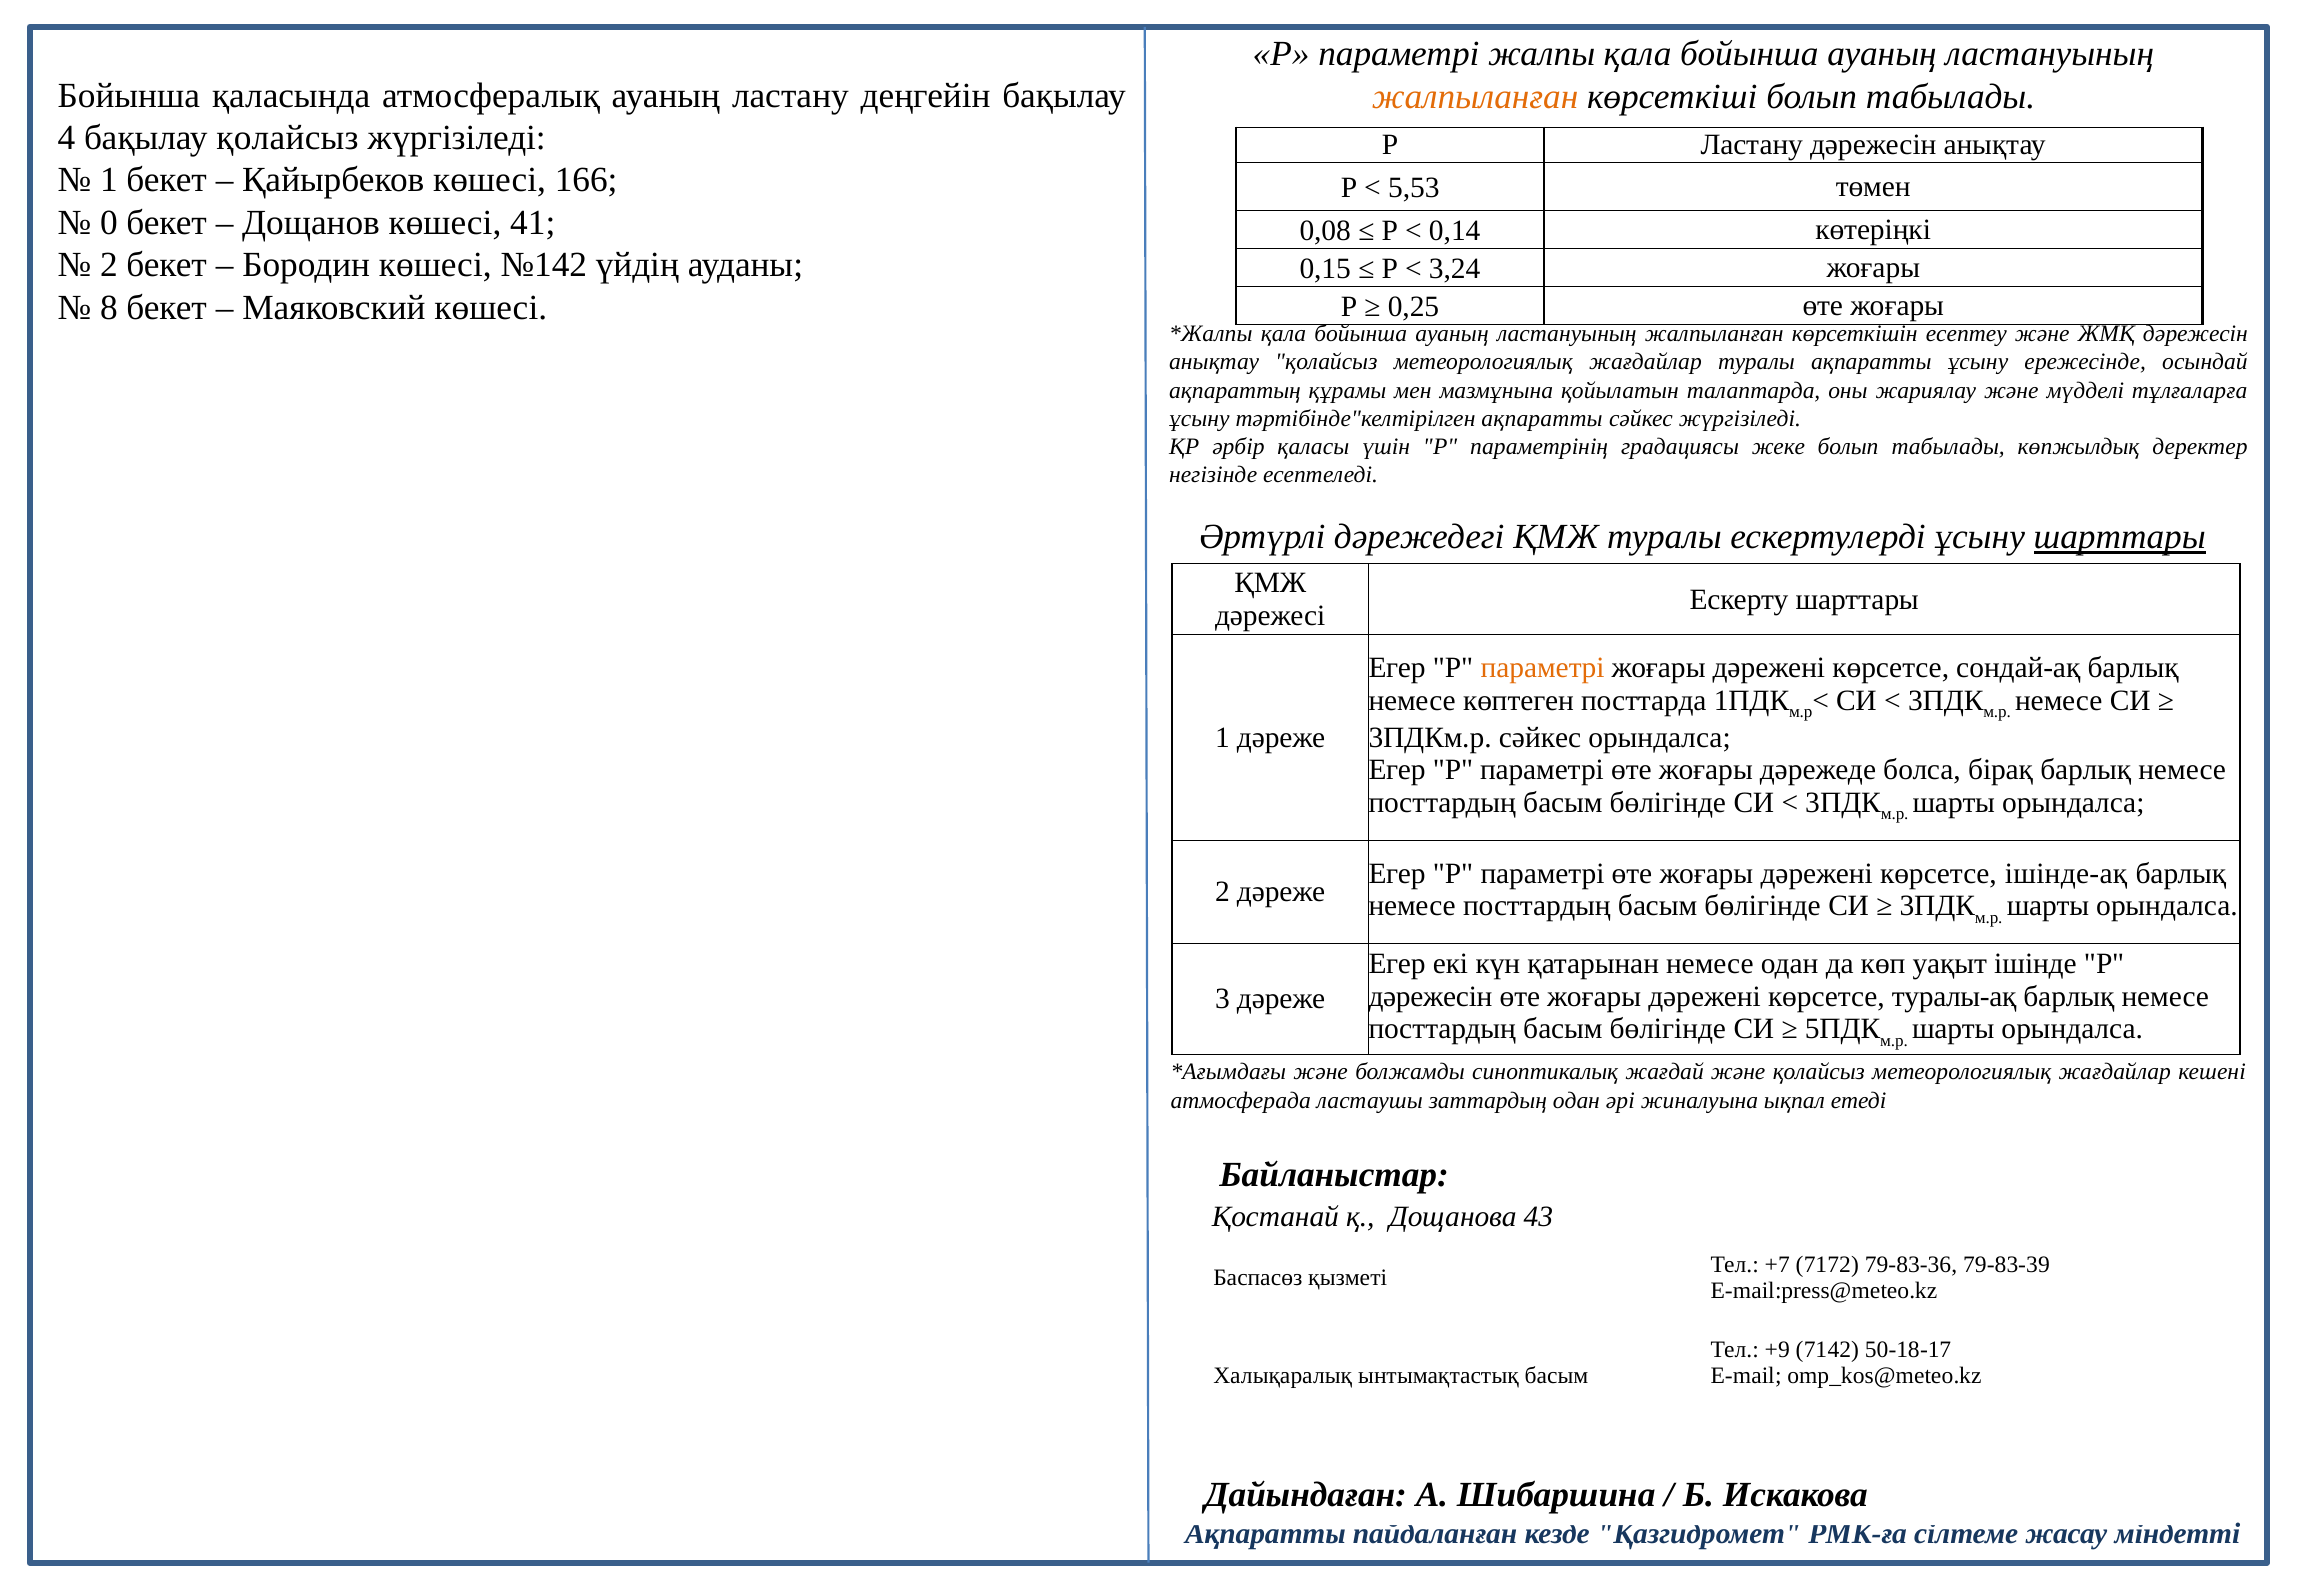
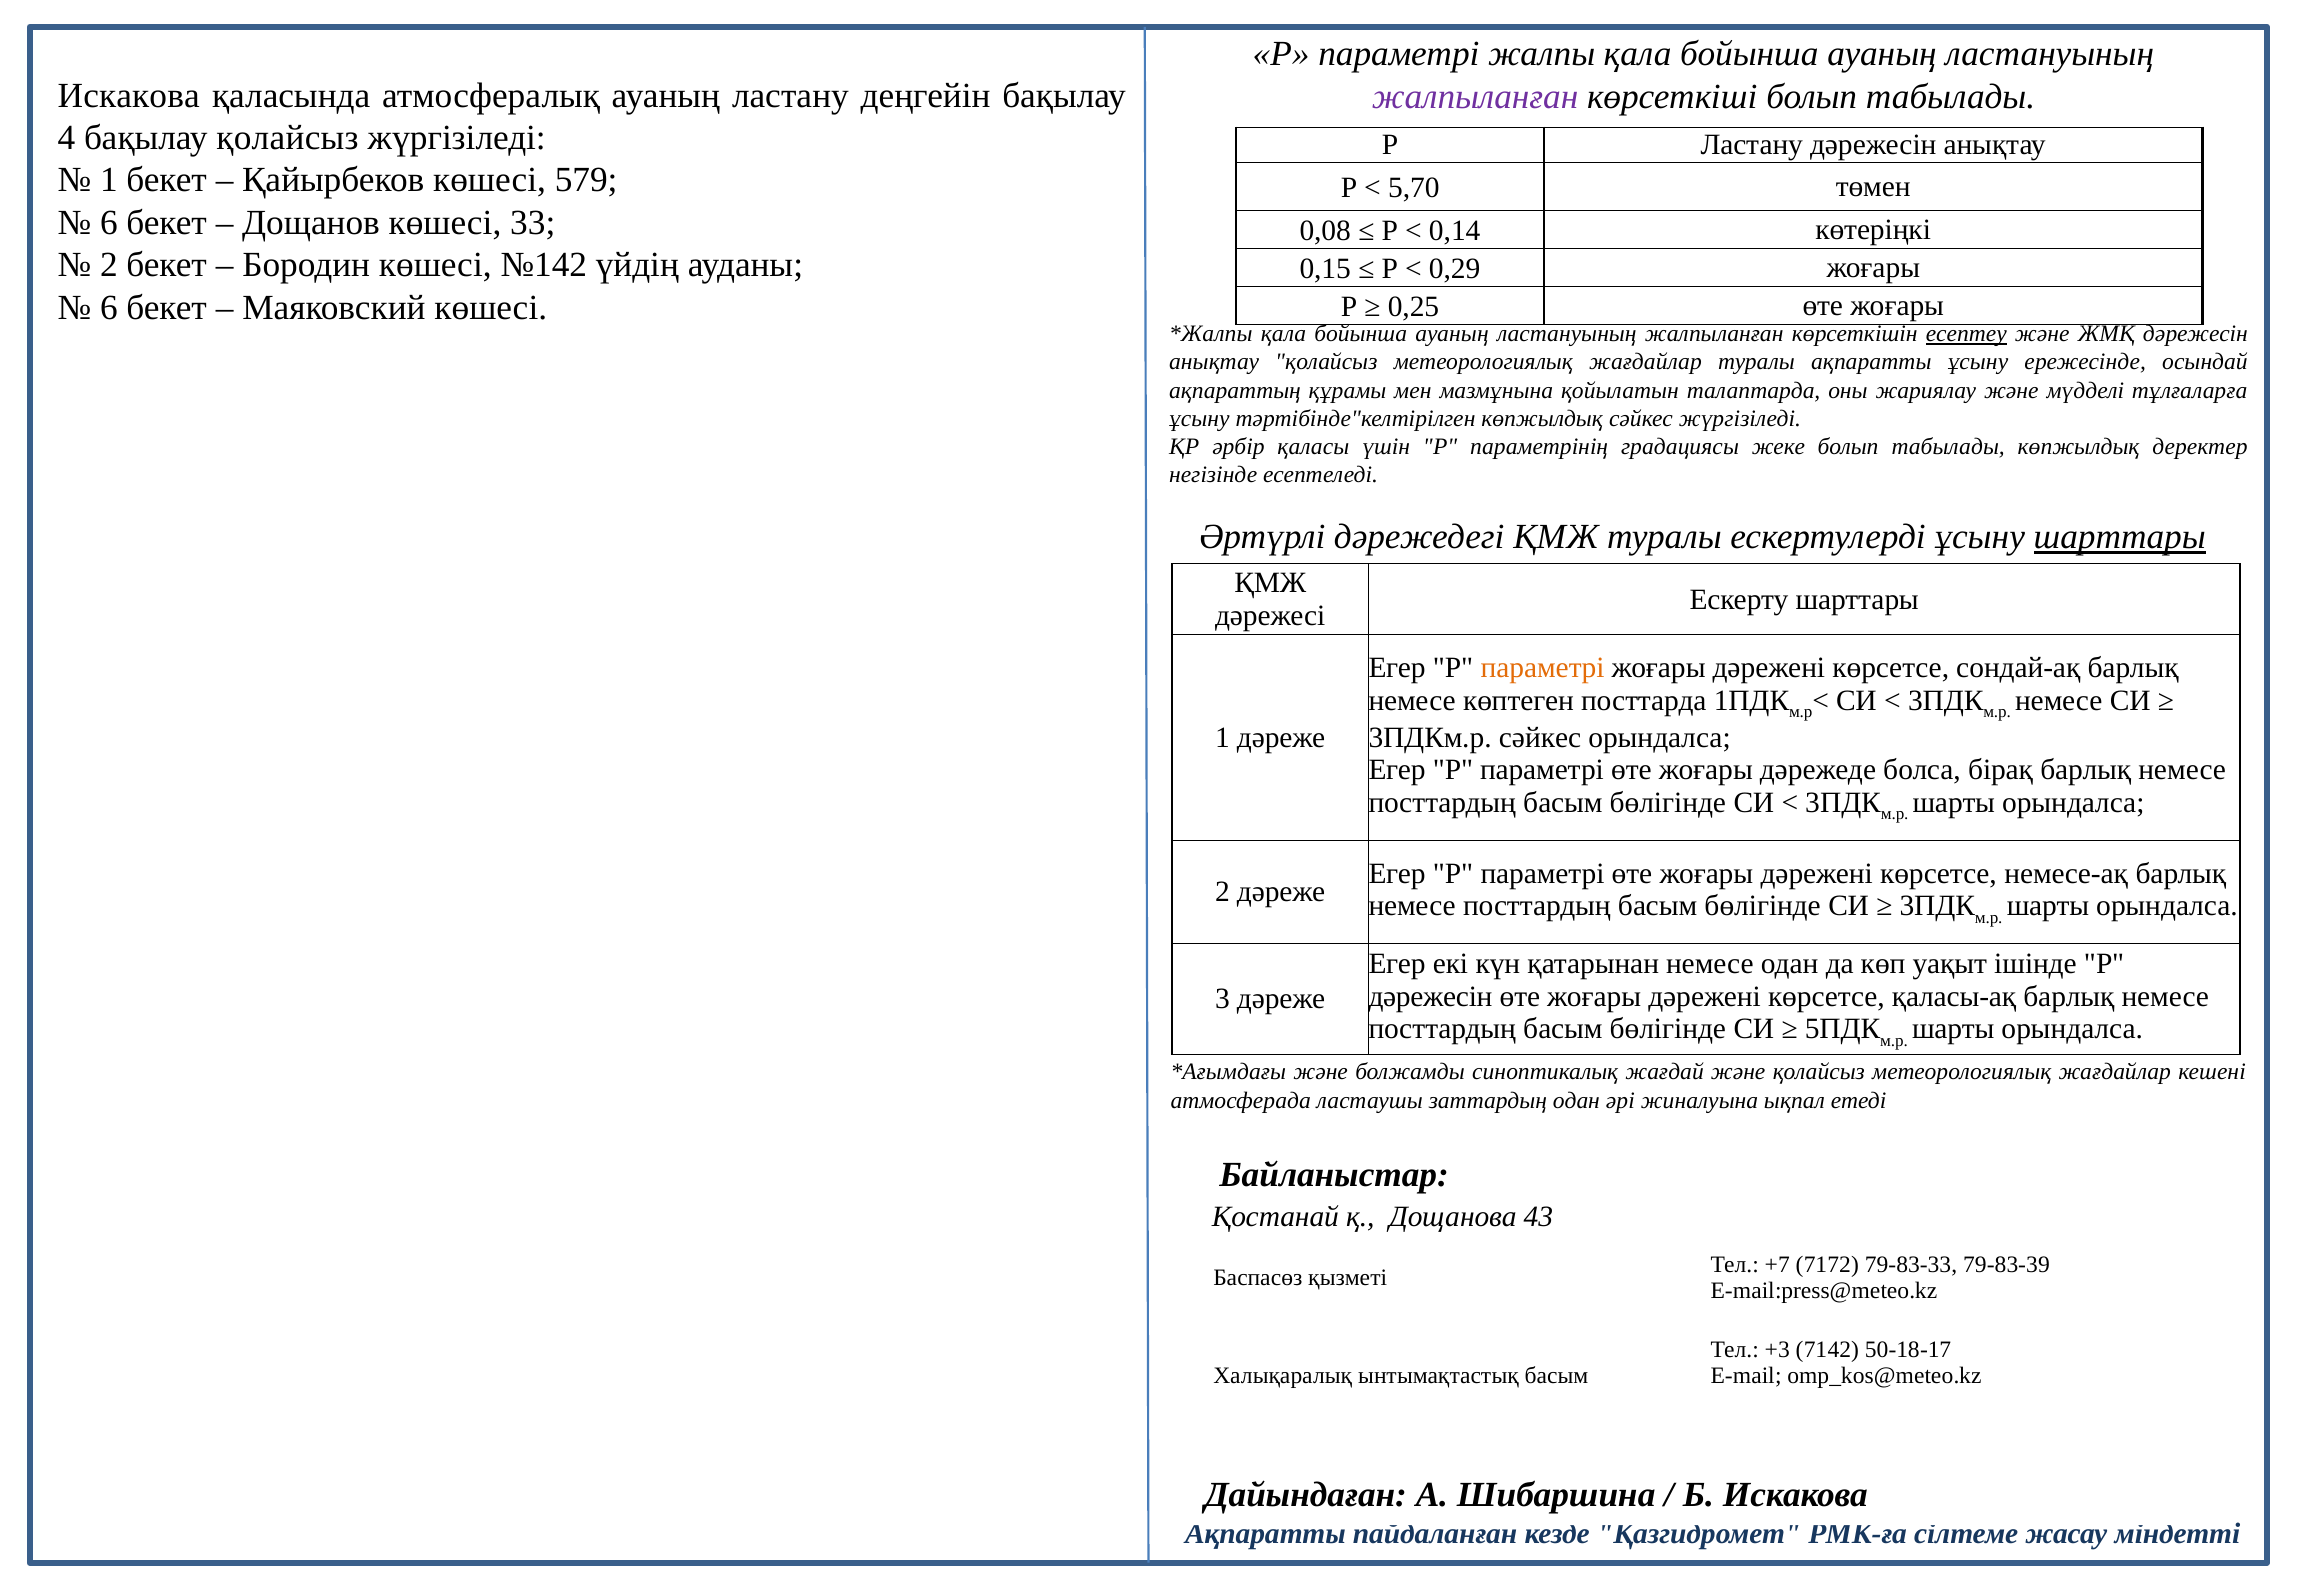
Бойынша at (129, 96): Бойынша -> Искакова
жалпыланған at (1475, 96) colour: orange -> purple
166: 166 -> 579
5,53: 5,53 -> 5,70
0 at (109, 223): 0 -> 6
41: 41 -> 33
3,24: 3,24 -> 0,29
8 at (109, 308): 8 -> 6
есептеу underline: none -> present
тәртібінде"келтірілген ақпаратты: ақпаратты -> көпжылдық
ішінде-ақ: ішінде-ақ -> немесе-ақ
туралы-ақ: туралы-ақ -> қаласы-ақ
79-83-36: 79-83-36 -> 79-83-33
+9: +9 -> +3
